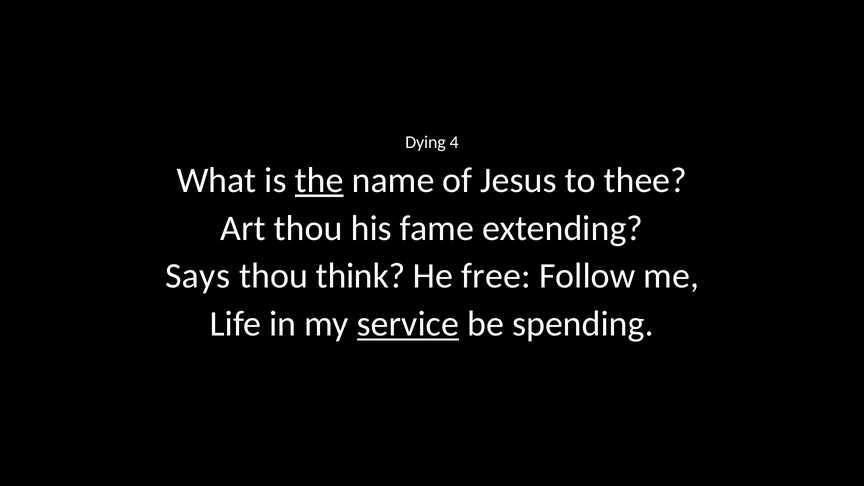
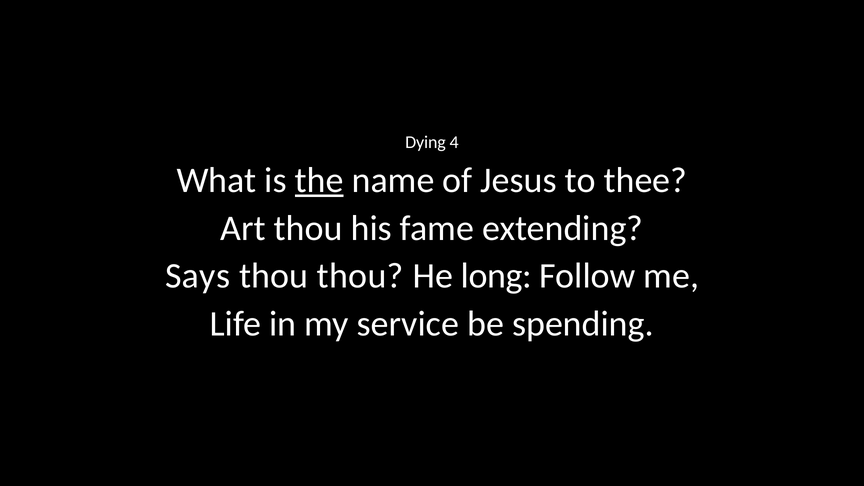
thou think: think -> thou
free: free -> long
service underline: present -> none
